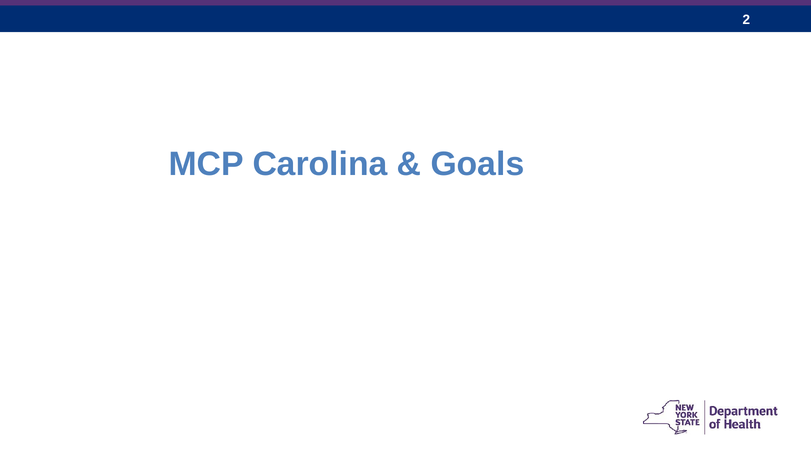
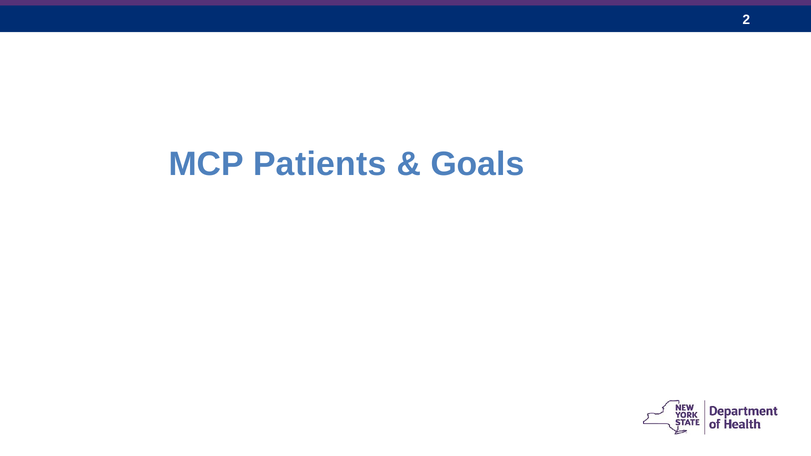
Carolina: Carolina -> Patients
